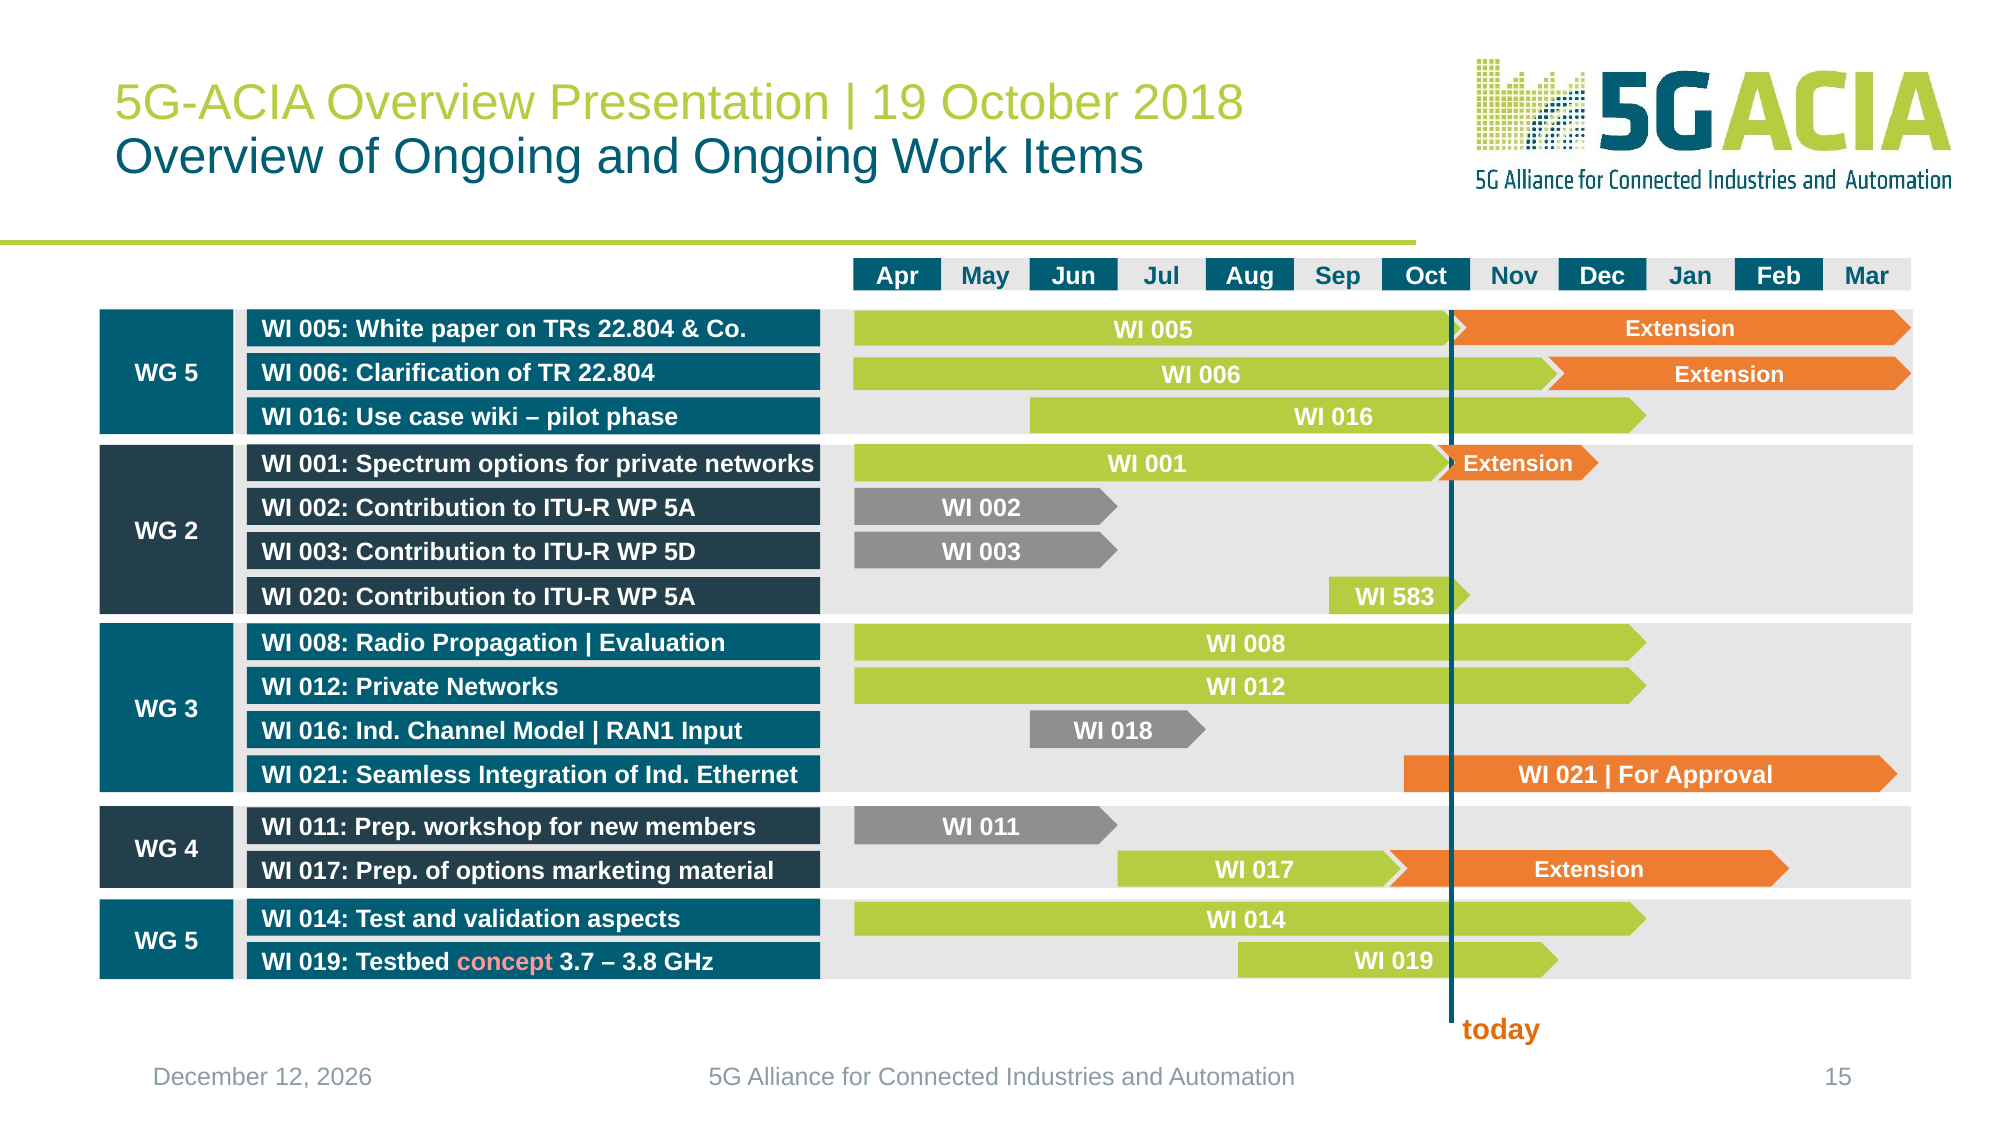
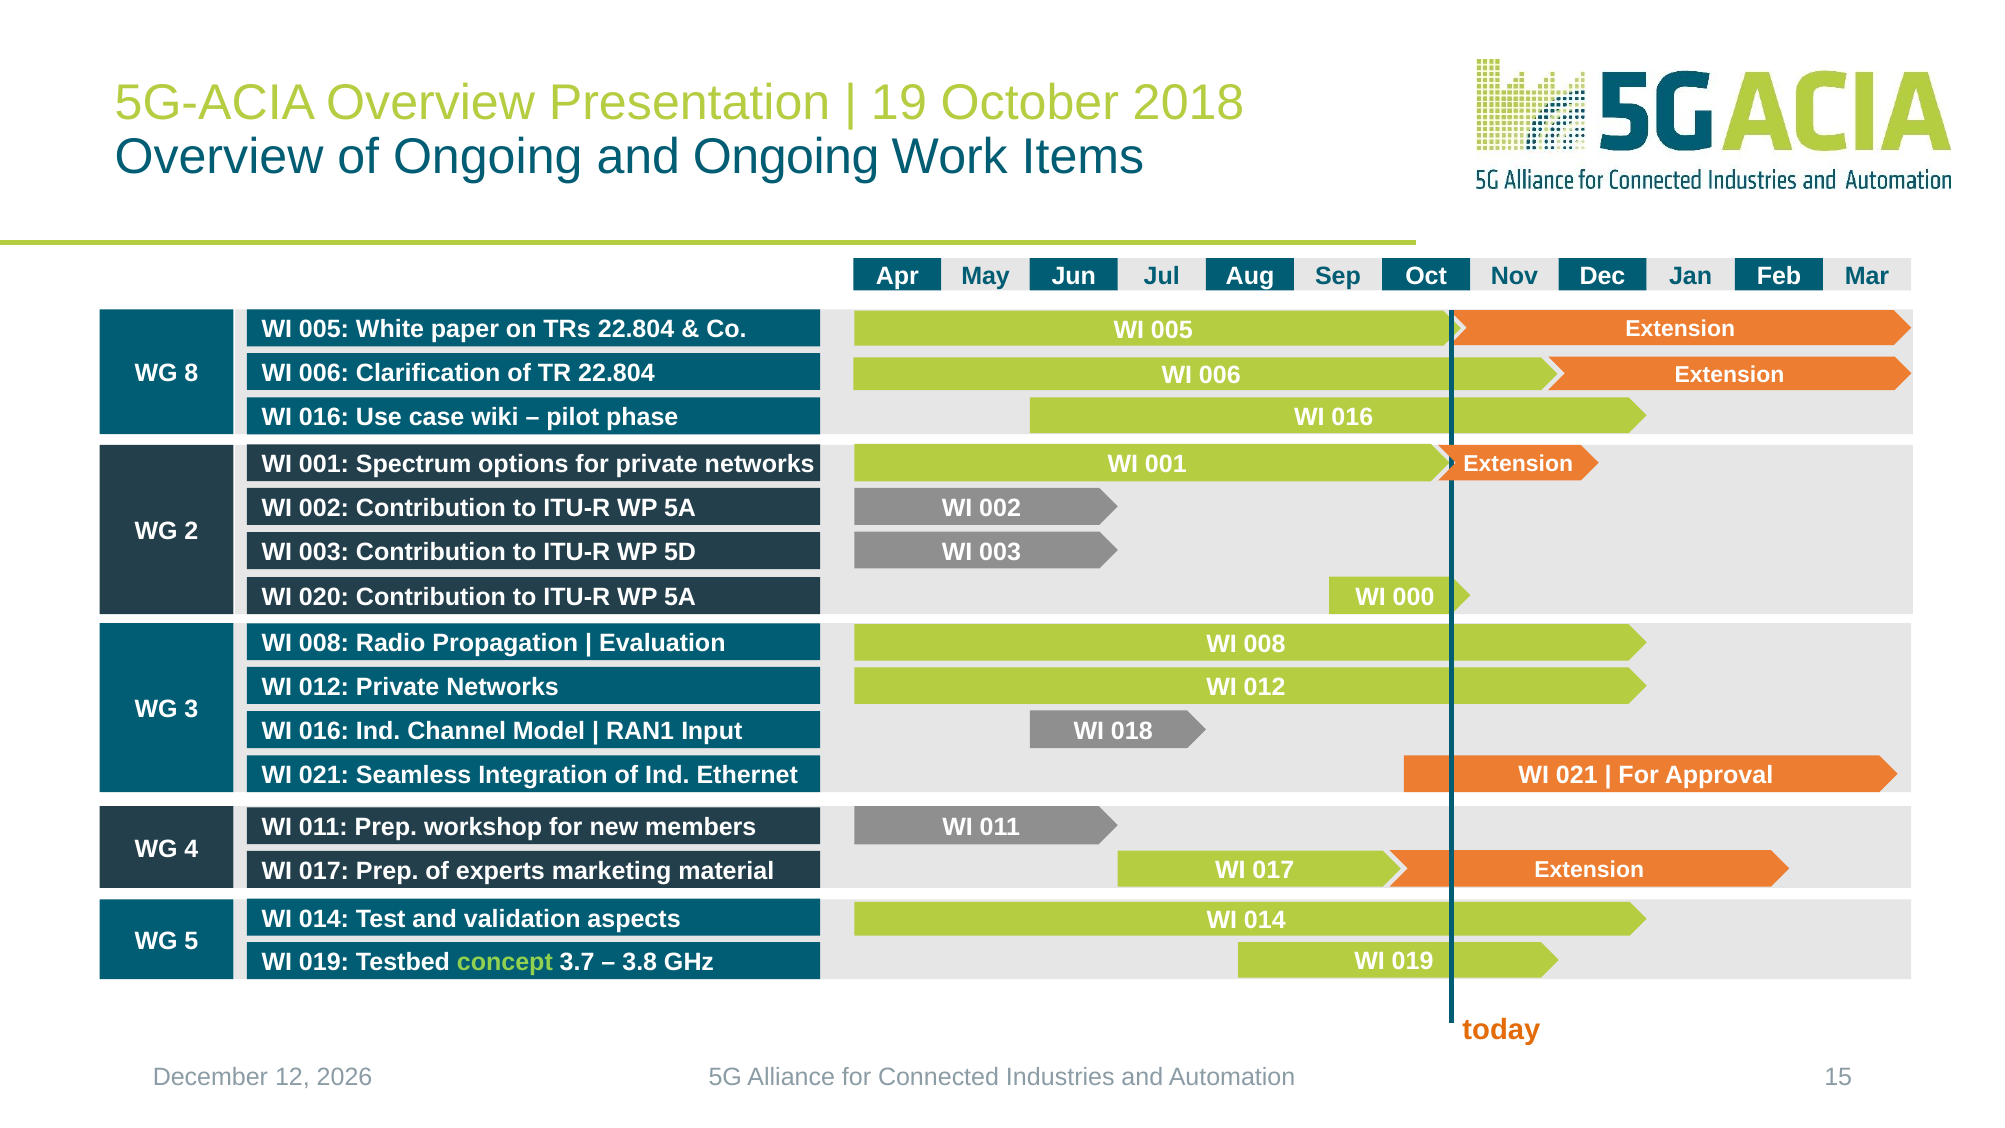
5 at (191, 374): 5 -> 8
583: 583 -> 000
of options: options -> experts
concept colour: pink -> light green
